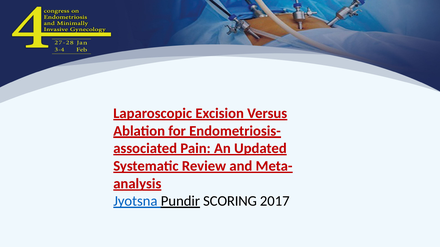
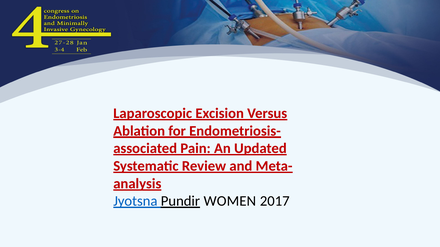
SCORING: SCORING -> WOMEN
